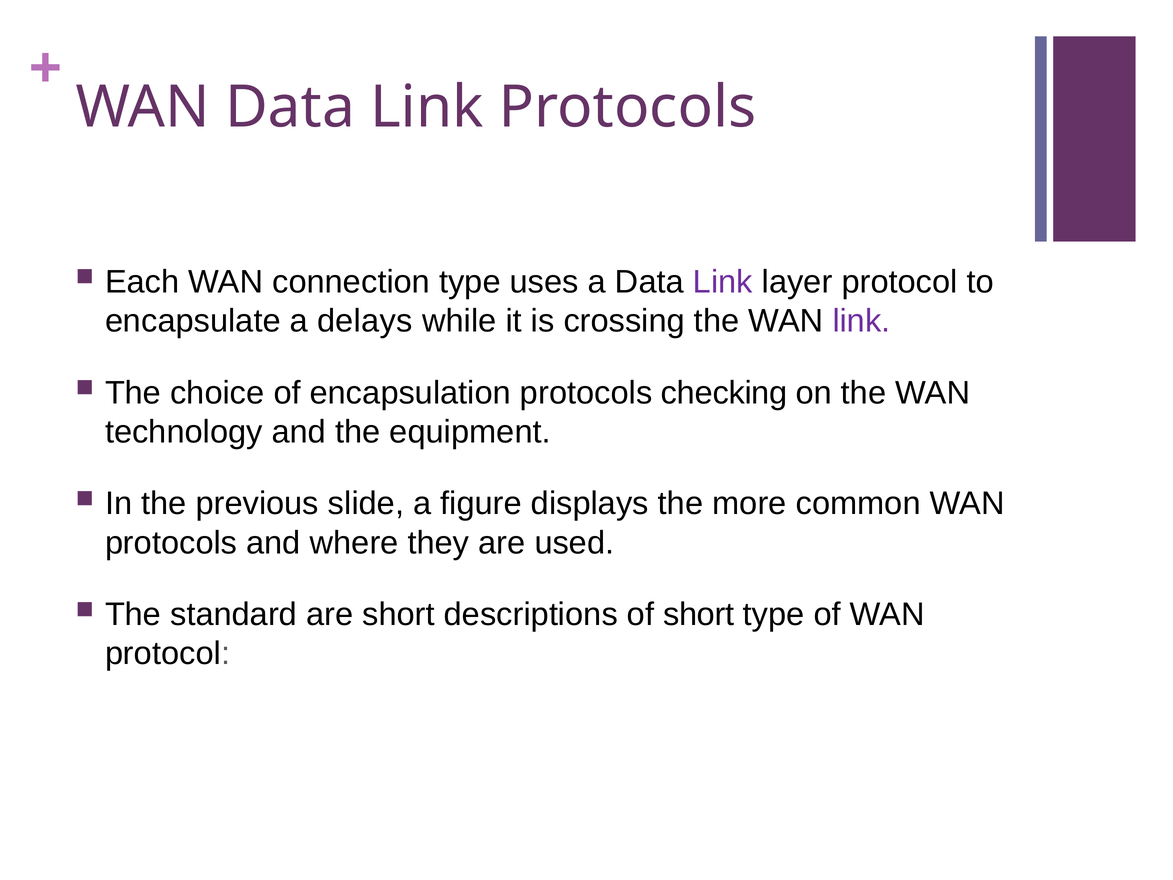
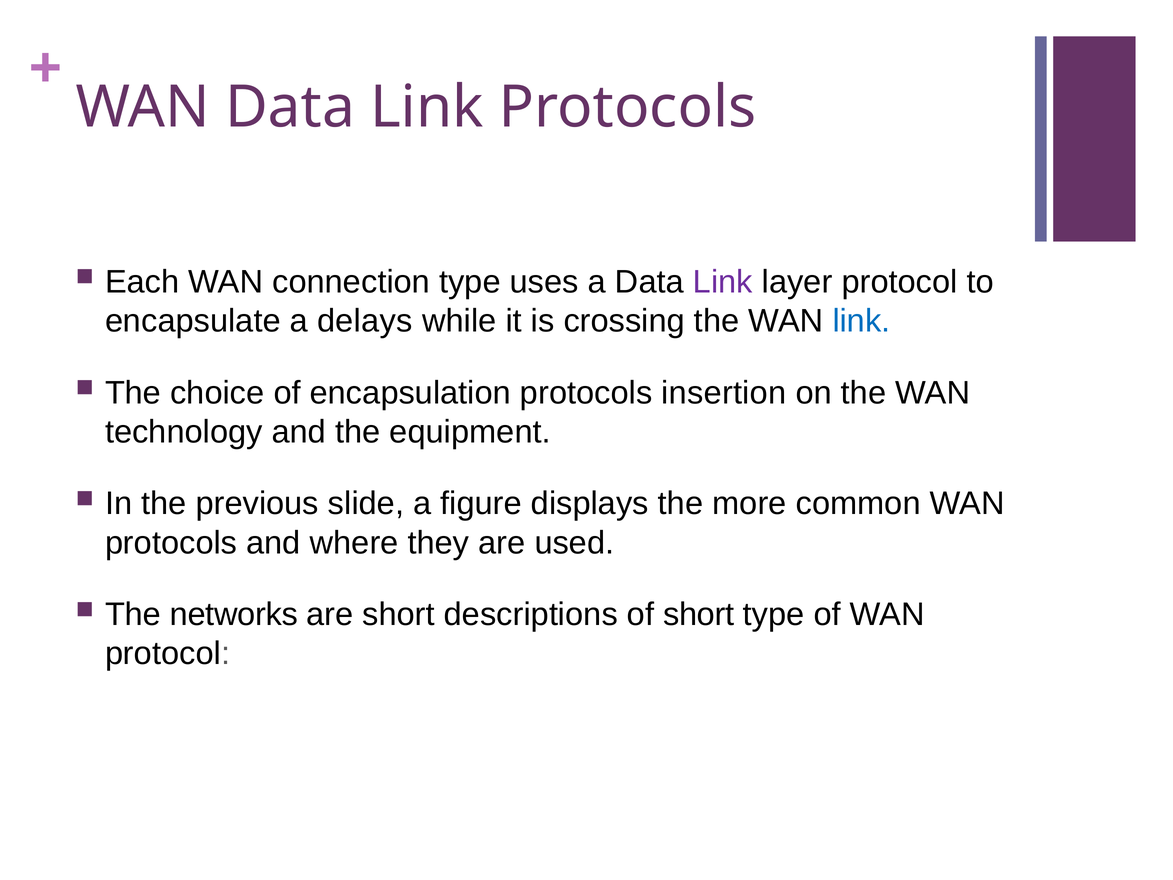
link at (861, 321) colour: purple -> blue
checking: checking -> insertion
standard: standard -> networks
